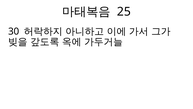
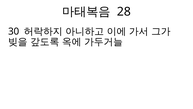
25: 25 -> 28
